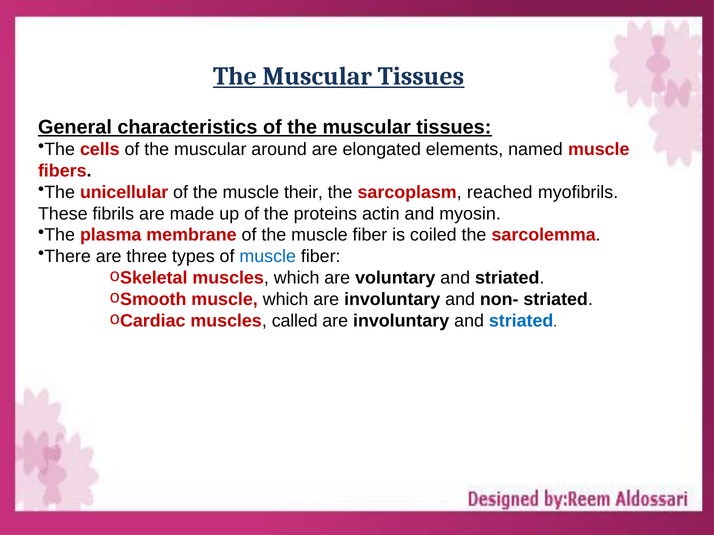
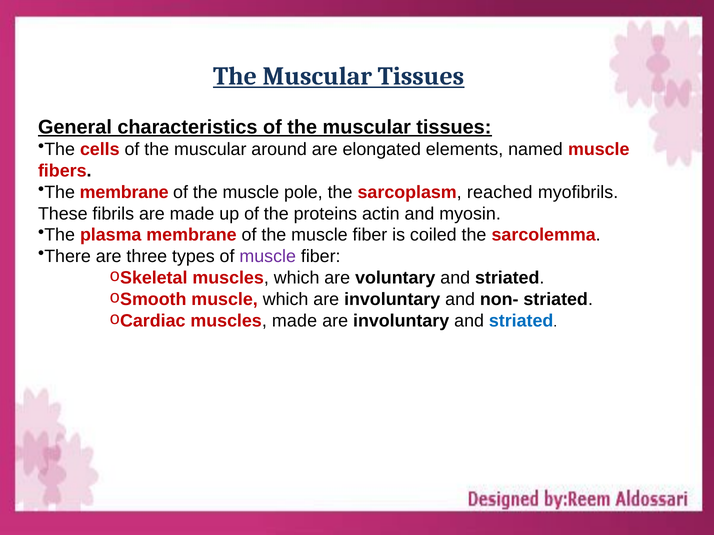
The unicellular: unicellular -> membrane
their: their -> pole
muscle at (268, 257) colour: blue -> purple
muscles called: called -> made
